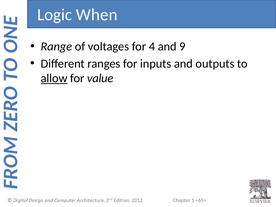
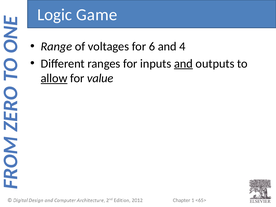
When: When -> Game
4: 4 -> 6
9: 9 -> 4
and at (183, 64) underline: none -> present
